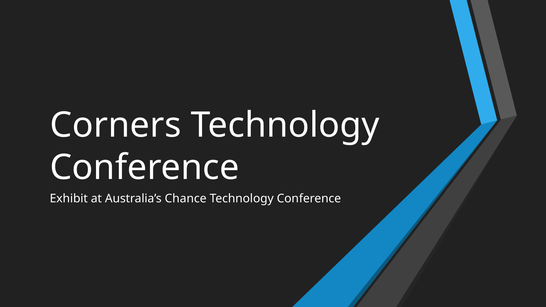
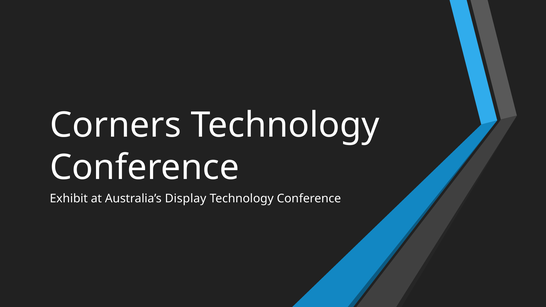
Chance: Chance -> Display
